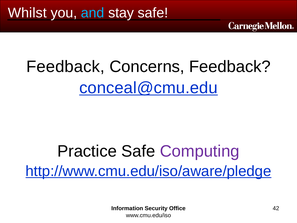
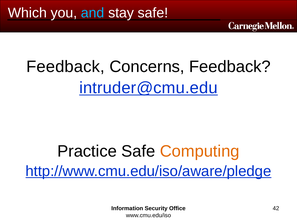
Whilst: Whilst -> Which
conceal@cmu.edu: conceal@cmu.edu -> intruder@cmu.edu
Computing colour: purple -> orange
